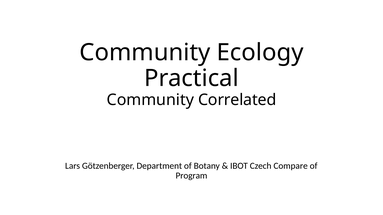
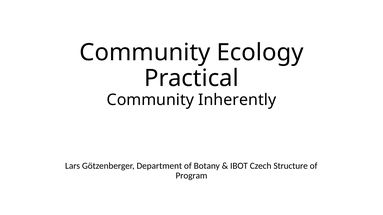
Correlated: Correlated -> Inherently
Compare: Compare -> Structure
